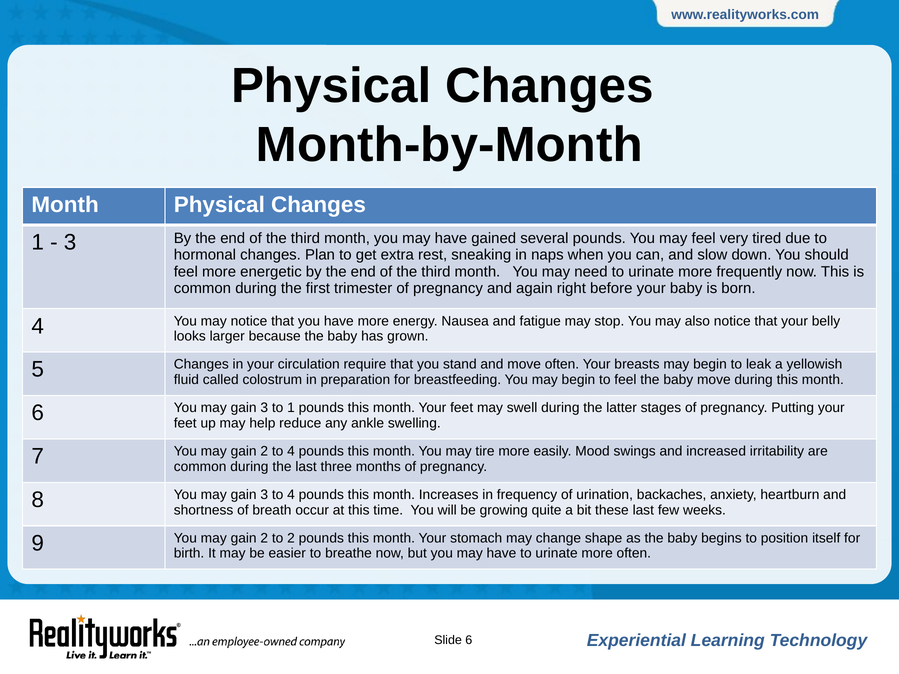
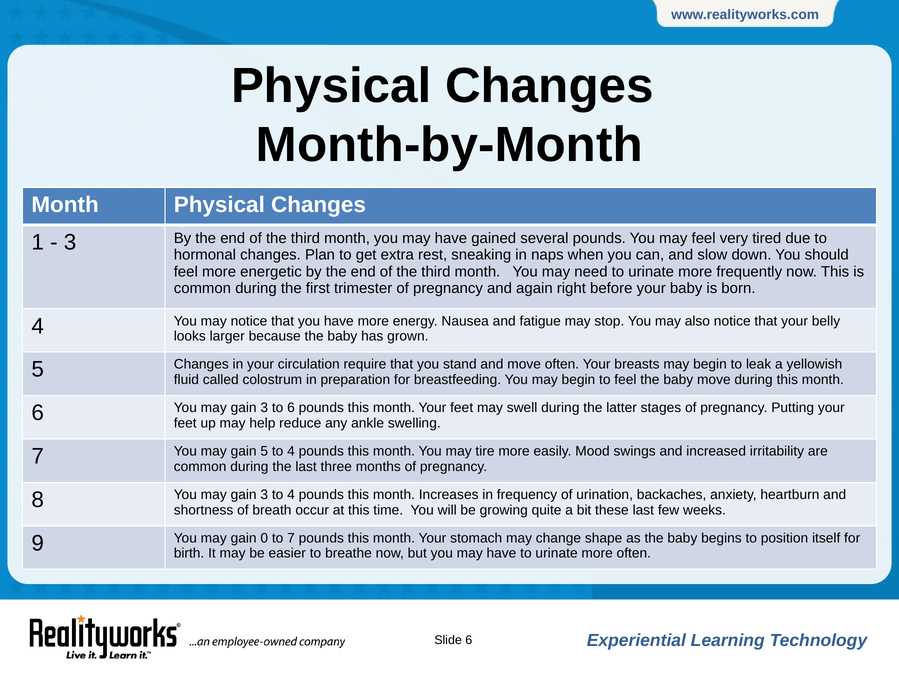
to 1: 1 -> 6
2 at (264, 451): 2 -> 5
2 at (264, 538): 2 -> 0
to 2: 2 -> 7
